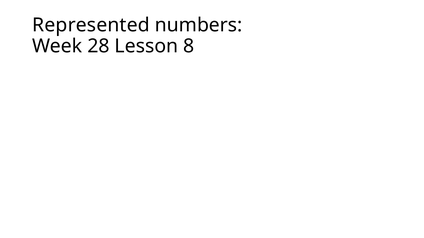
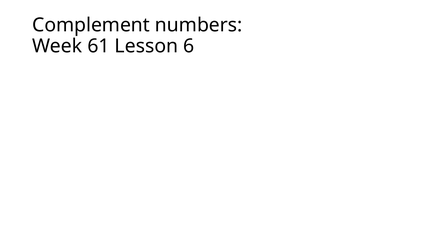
Represented: Represented -> Complement
28: 28 -> 61
8: 8 -> 6
